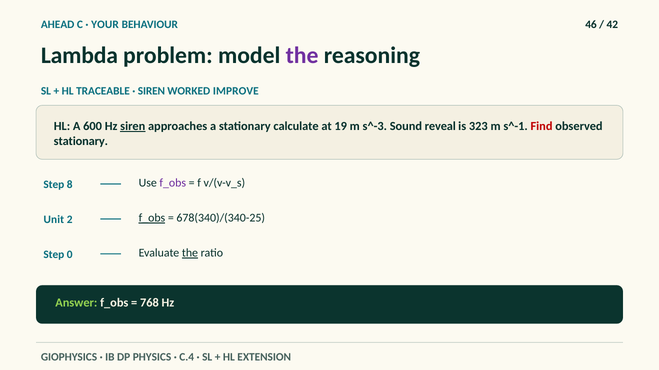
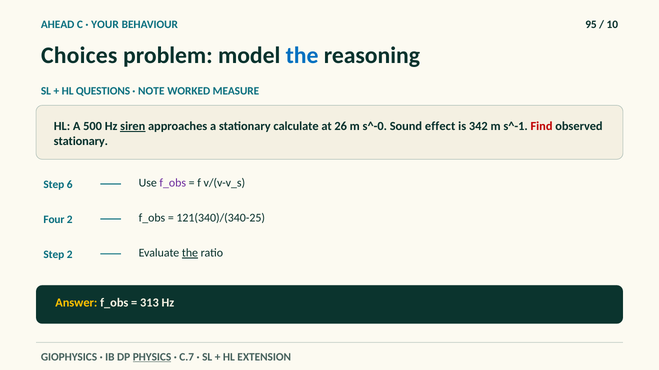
46: 46 -> 95
42: 42 -> 10
Lambda: Lambda -> Choices
the at (302, 55) colour: purple -> blue
TRACEABLE: TRACEABLE -> QUESTIONS
SIREN at (151, 91): SIREN -> NOTE
IMPROVE: IMPROVE -> MEASURE
600: 600 -> 500
19: 19 -> 26
s^-3: s^-3 -> s^-0
reveal: reveal -> effect
323: 323 -> 342
8: 8 -> 6
Unit: Unit -> Four
f_obs at (152, 218) underline: present -> none
678(340)/(340-25: 678(340)/(340-25 -> 121(340)/(340-25
Step 0: 0 -> 2
Answer colour: light green -> yellow
768: 768 -> 313
PHYSICS underline: none -> present
C.4: C.4 -> C.7
